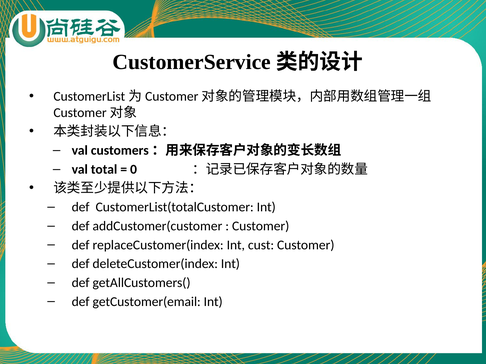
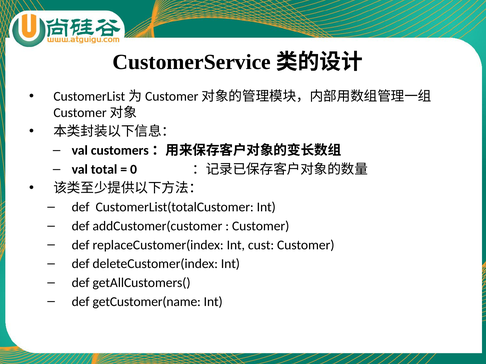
getCustomer(email: getCustomer(email -> getCustomer(name
